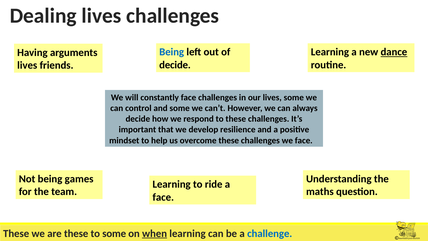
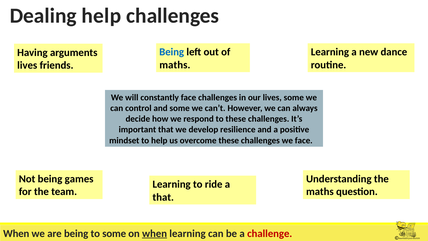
Dealing lives: lives -> help
dance underline: present -> none
decide at (175, 65): decide -> maths
face at (163, 197): face -> that
These at (16, 233): These -> When
are these: these -> being
challenge colour: blue -> red
